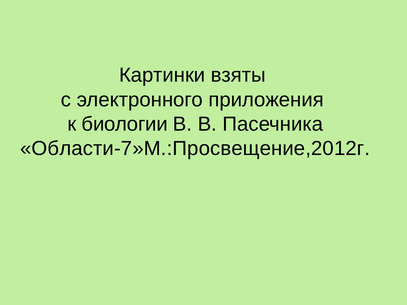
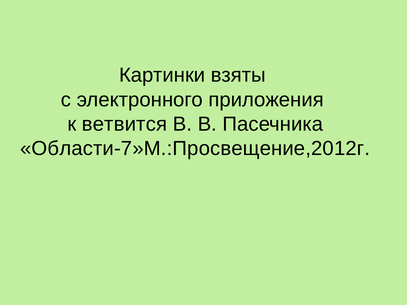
биологии: биологии -> ветвится
